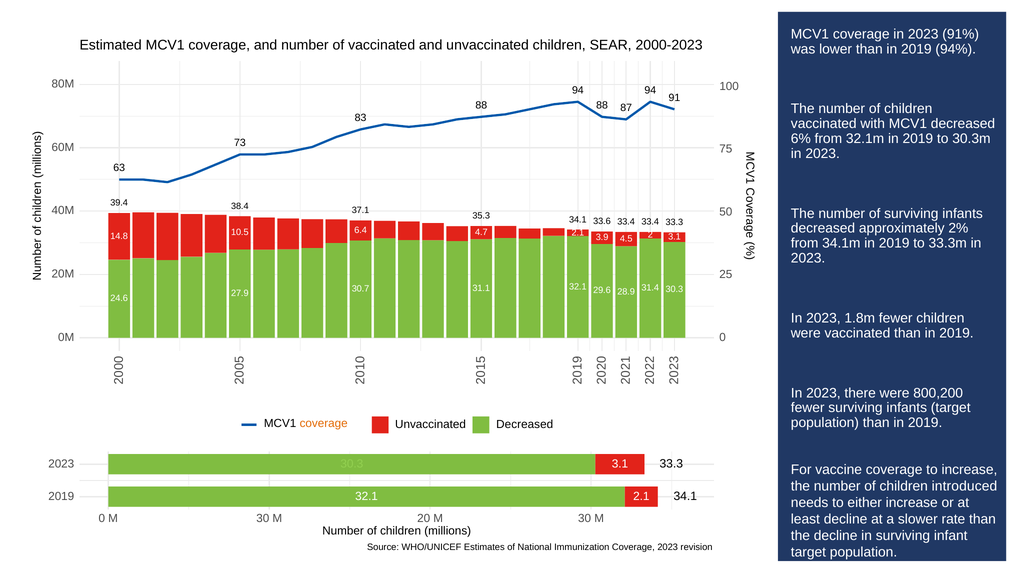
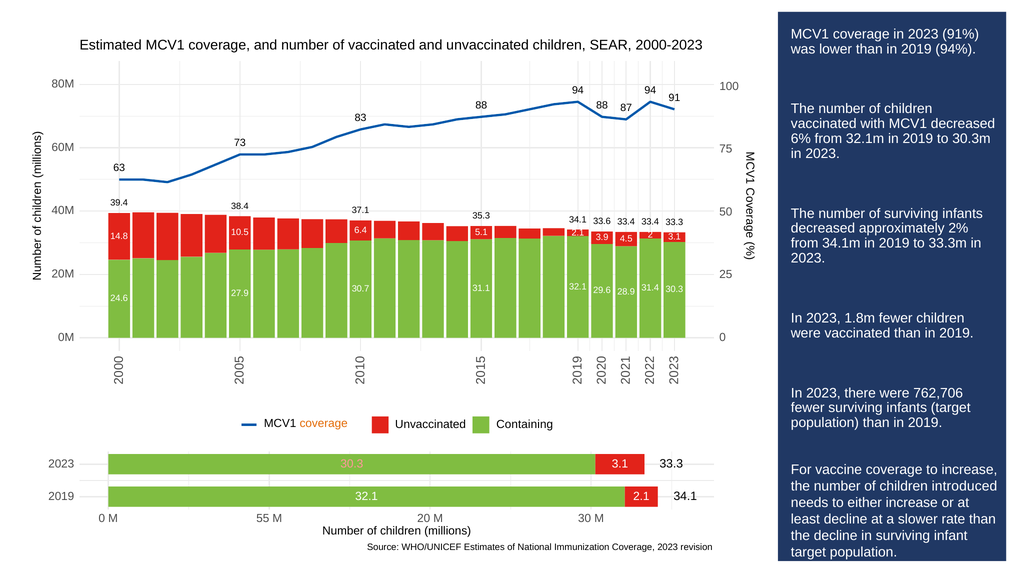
4.7: 4.7 -> 5.1
800,200: 800,200 -> 762,706
Unvaccinated Decreased: Decreased -> Containing
30.3 at (352, 464) colour: light green -> pink
0 M 30: 30 -> 55
